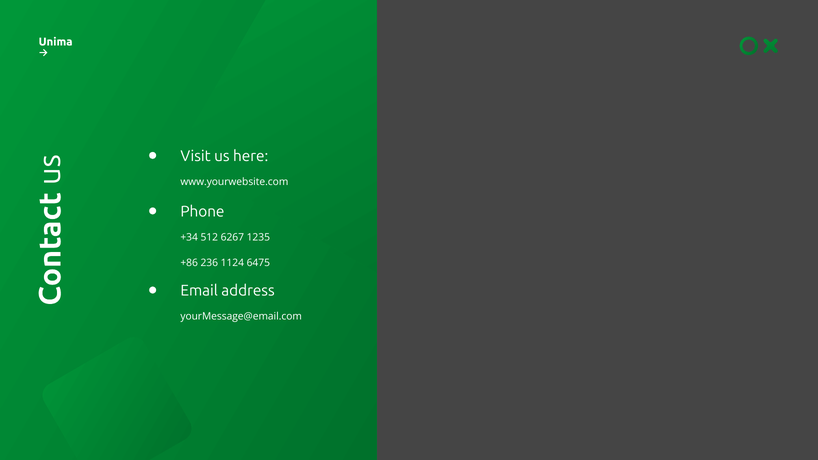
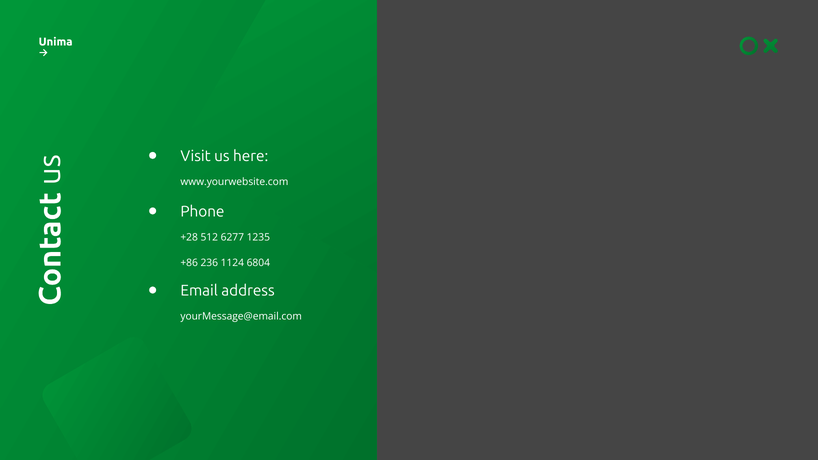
+34: +34 -> +28
6267: 6267 -> 6277
6475: 6475 -> 6804
